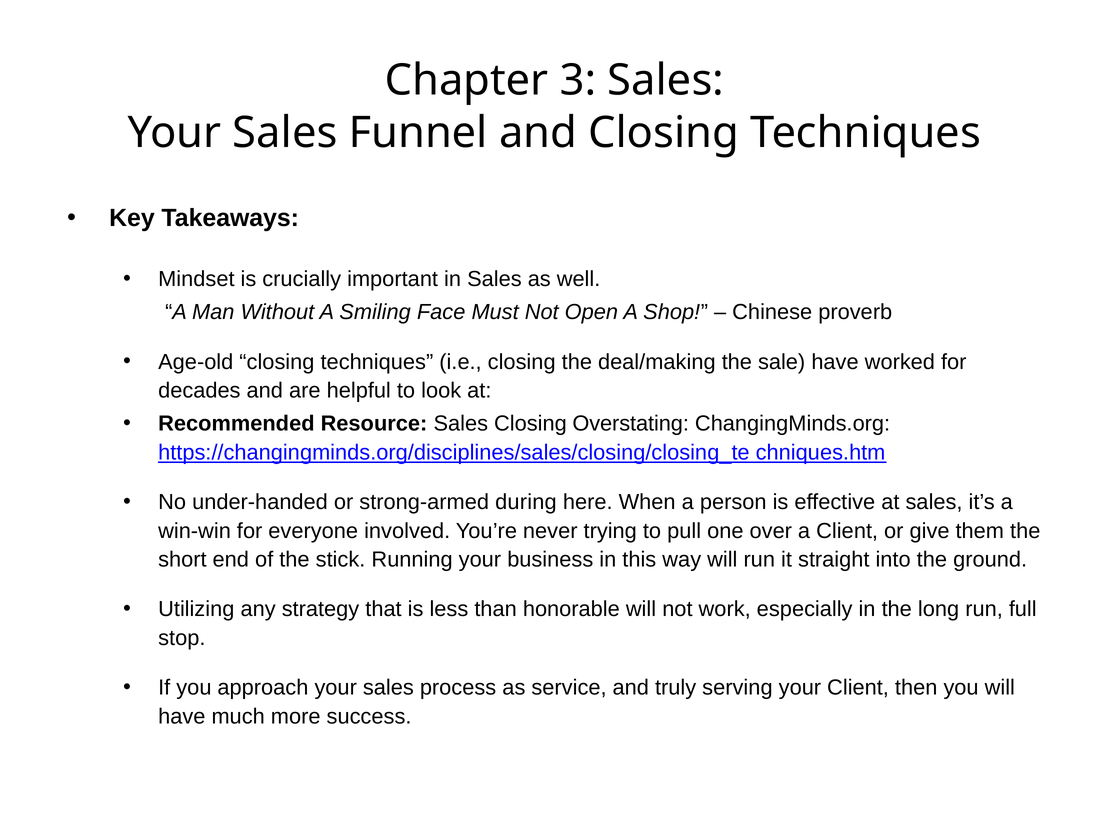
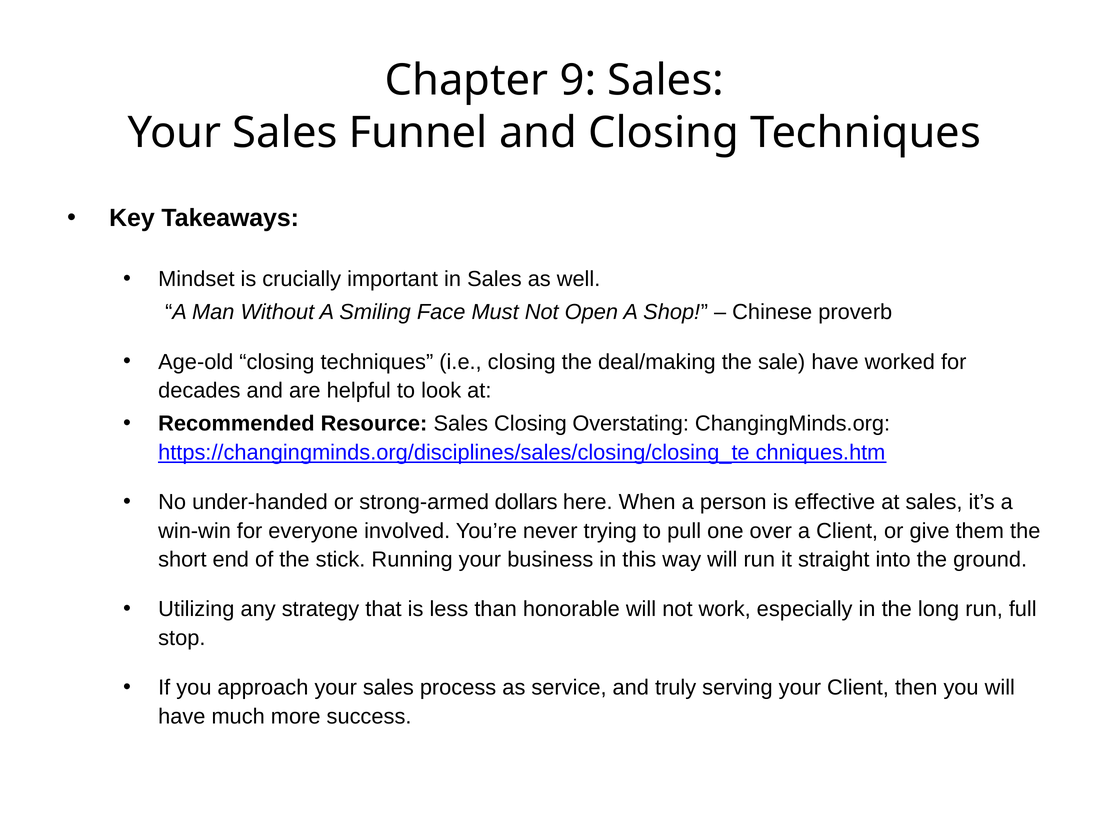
3: 3 -> 9
during: during -> dollars
